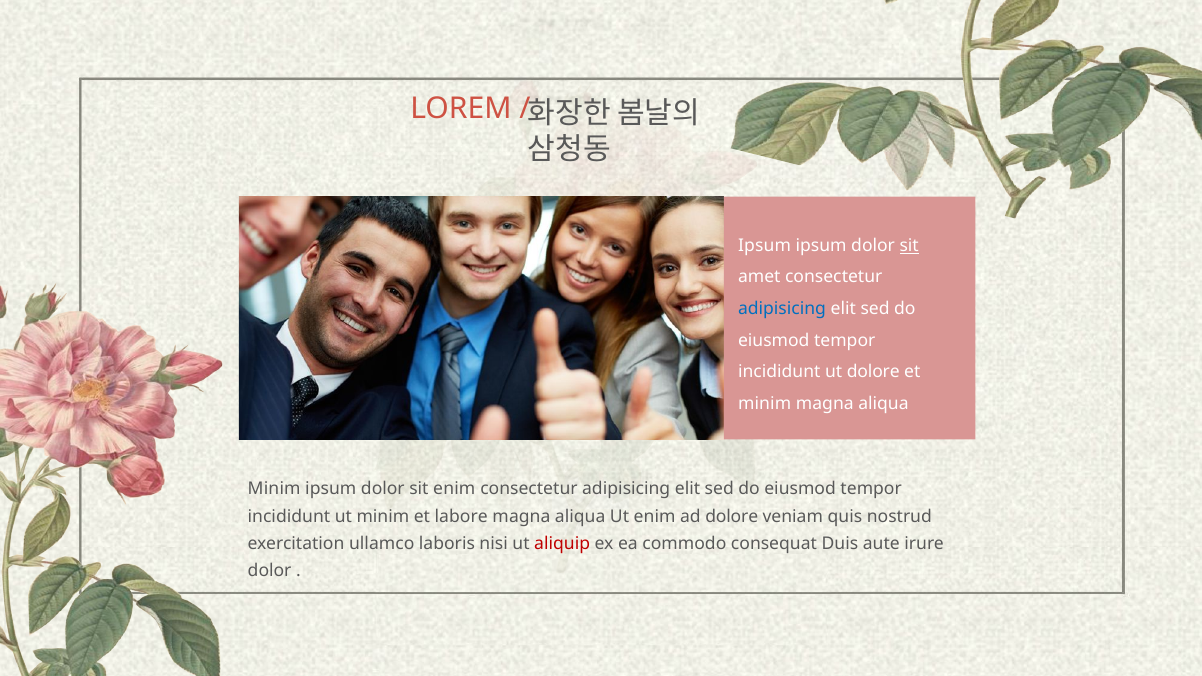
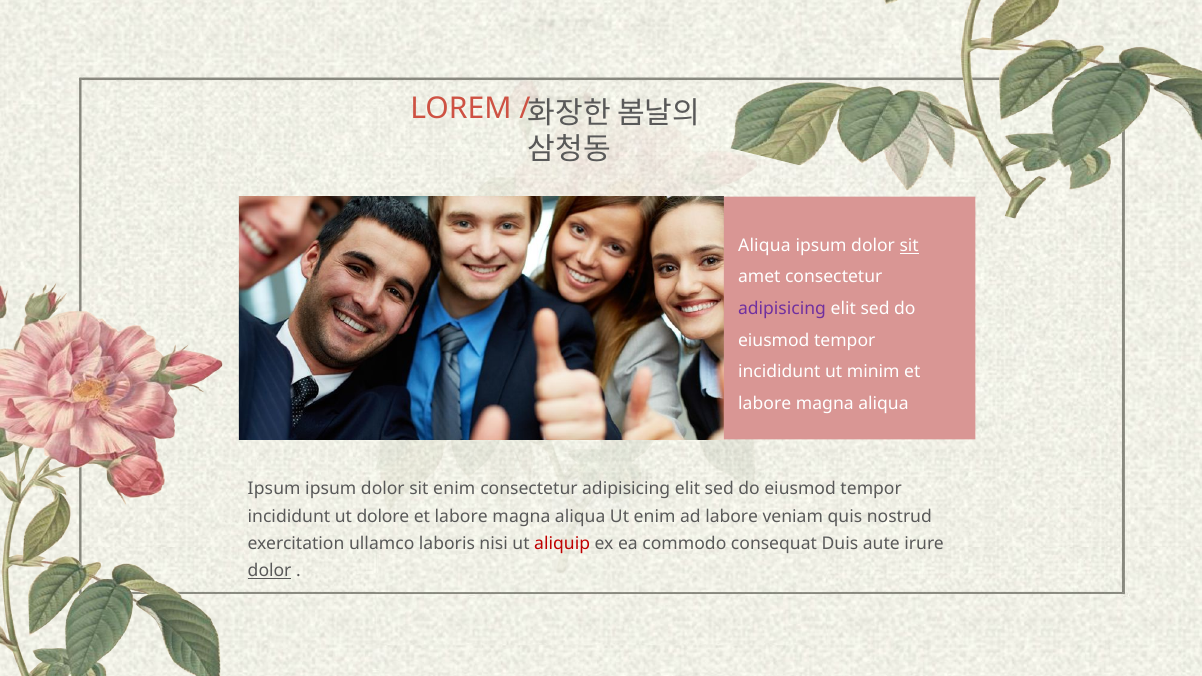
Ipsum at (764, 246): Ipsum -> Aliqua
adipisicing at (782, 309) colour: blue -> purple
ut dolore: dolore -> minim
minim at (765, 404): minim -> labore
Minim at (274, 489): Minim -> Ipsum
ut minim: minim -> dolore
ad dolore: dolore -> labore
dolor at (270, 571) underline: none -> present
